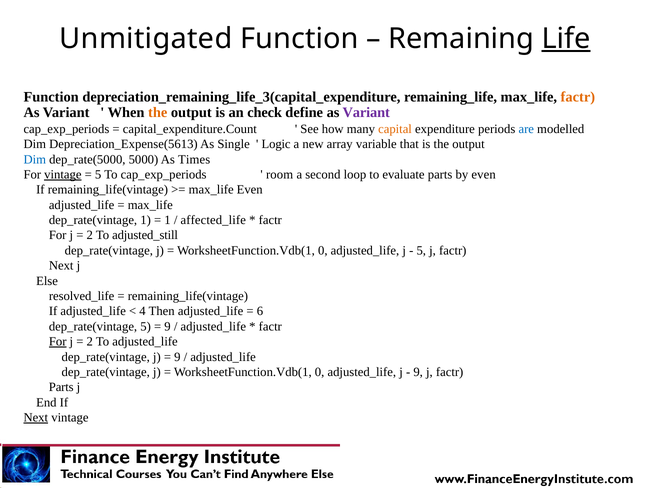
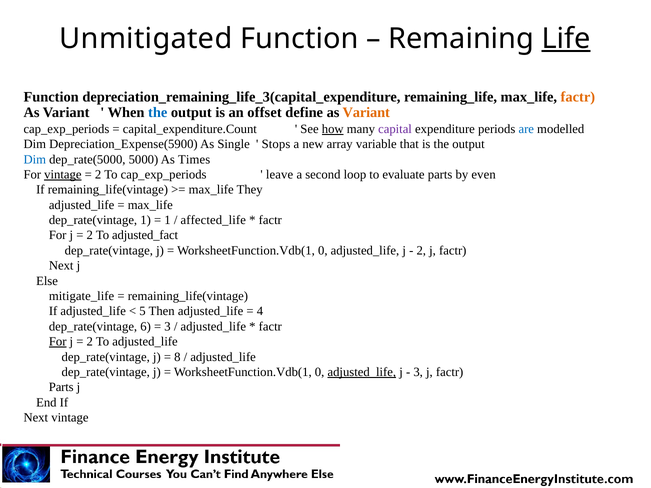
the at (158, 113) colour: orange -> blue
check: check -> offset
Variant at (366, 113) colour: purple -> orange
how underline: none -> present
capital colour: orange -> purple
Depreciation_Expense(5613: Depreciation_Expense(5613 -> Depreciation_Expense(5900
Logic: Logic -> Stops
5 at (98, 175): 5 -> 2
room: room -> leave
max_life Even: Even -> They
adjusted_still: adjusted_still -> adjusted_fact
5 at (421, 251): 5 -> 2
resolved_life: resolved_life -> mitigate_life
4: 4 -> 5
6: 6 -> 4
dep_rate(vintage 5: 5 -> 6
9 at (168, 327): 9 -> 3
9 at (177, 357): 9 -> 8
adjusted_life at (362, 372) underline: none -> present
9 at (418, 372): 9 -> 3
Next at (36, 418) underline: present -> none
